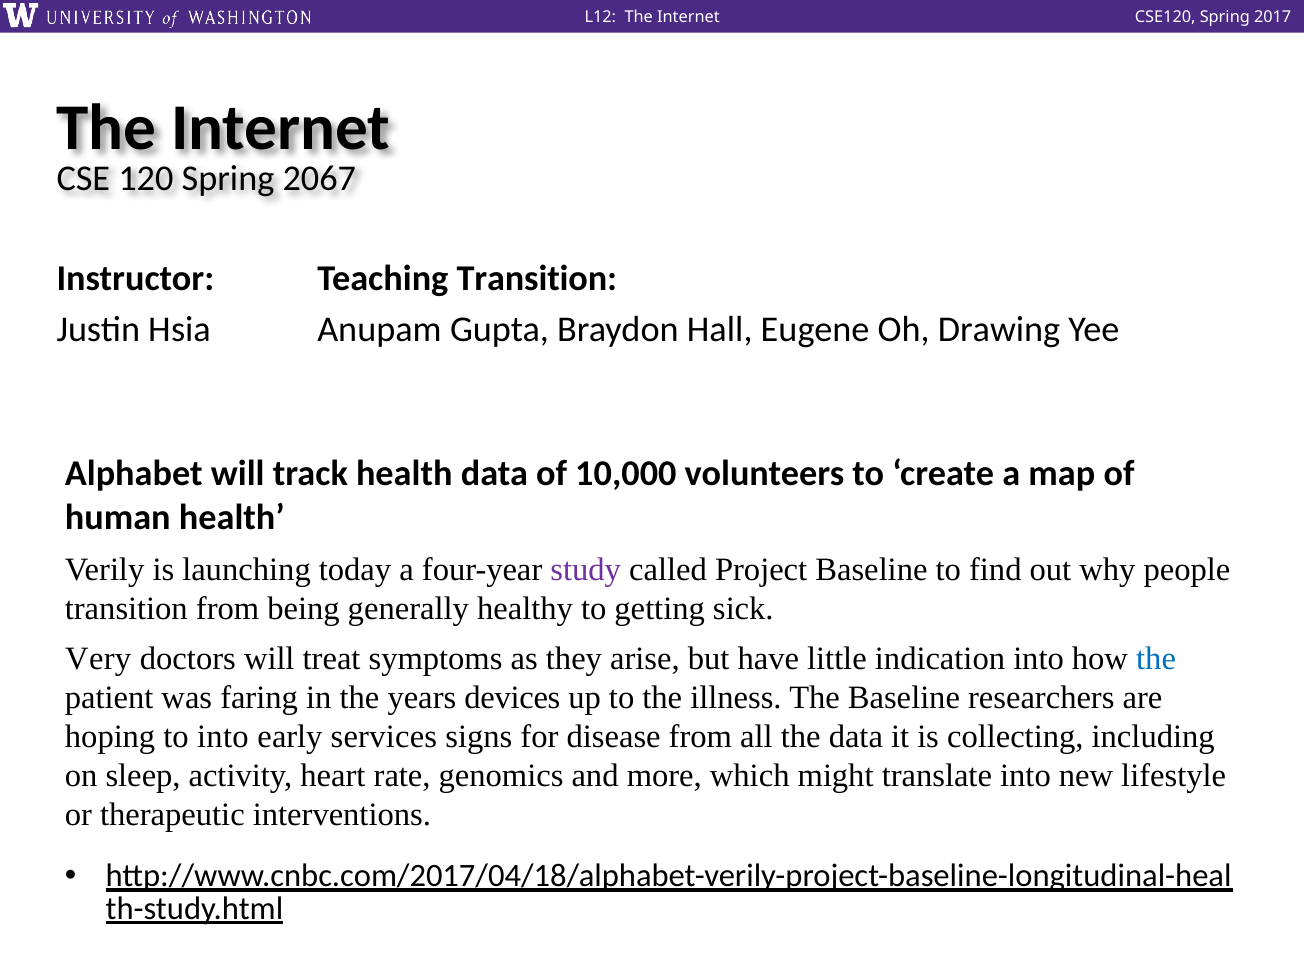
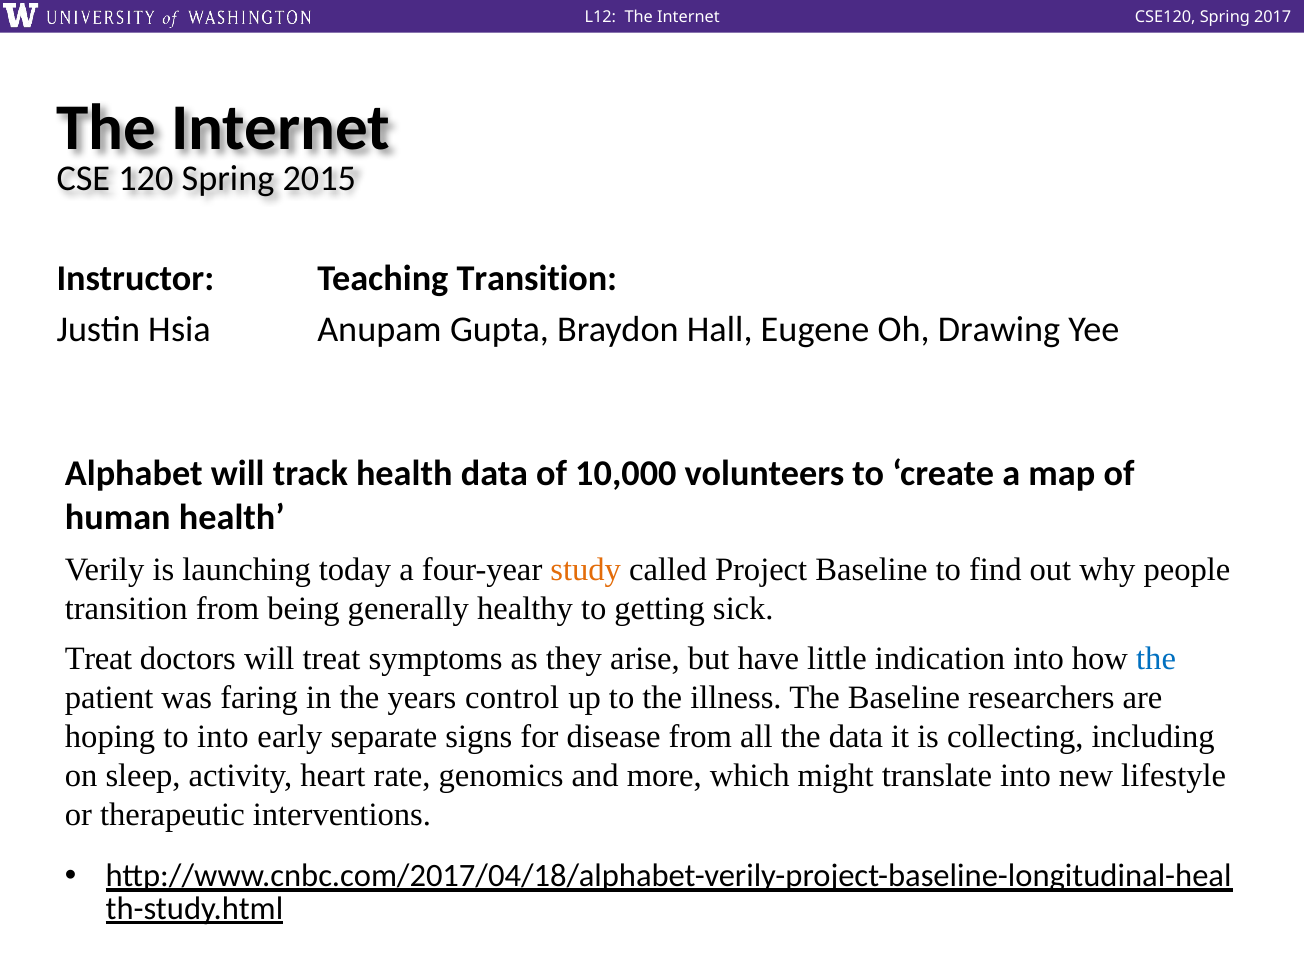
2067: 2067 -> 2015
study colour: purple -> orange
Very at (98, 659): Very -> Treat
devices: devices -> control
services: services -> separate
